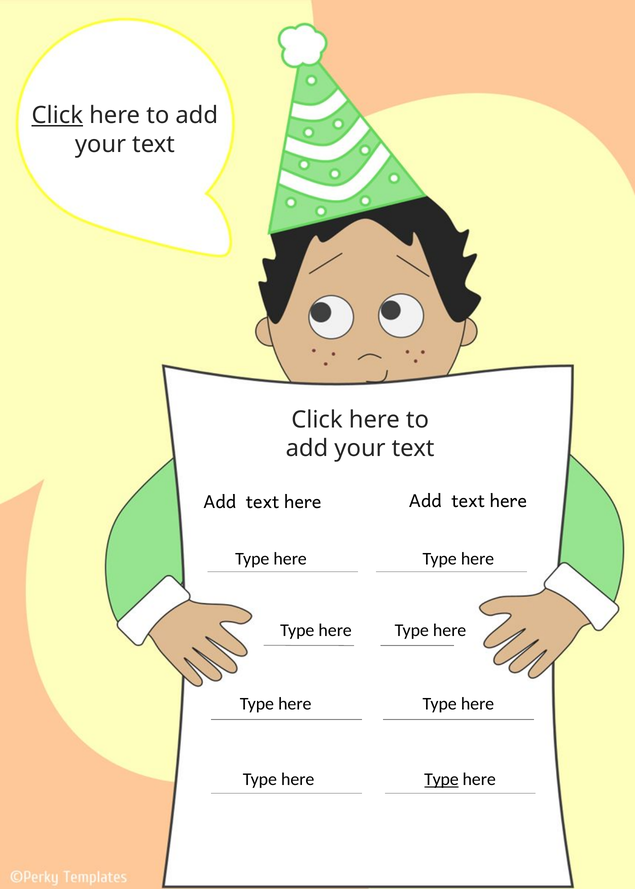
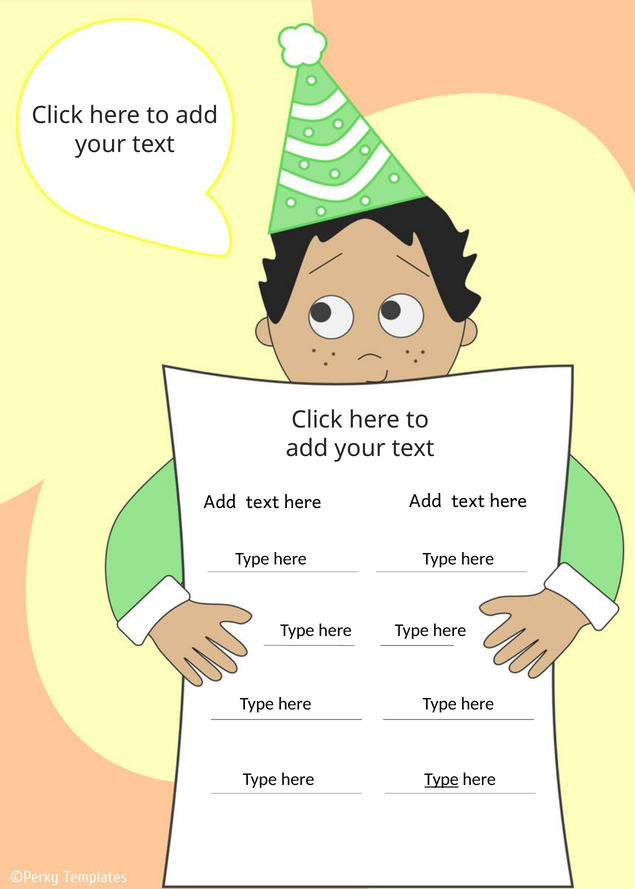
Click at (57, 115) underline: present -> none
